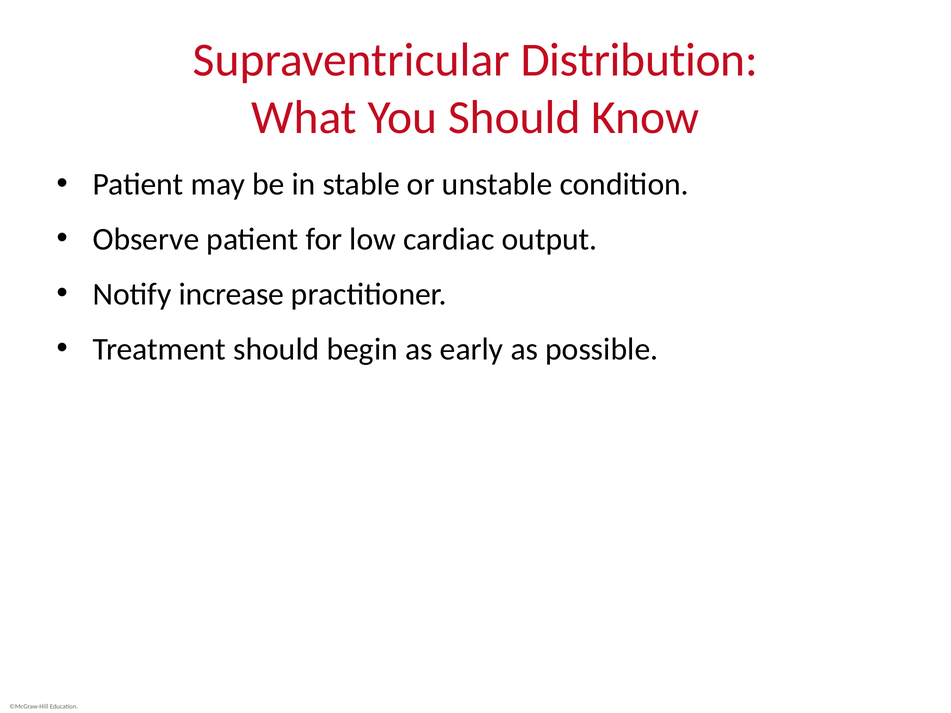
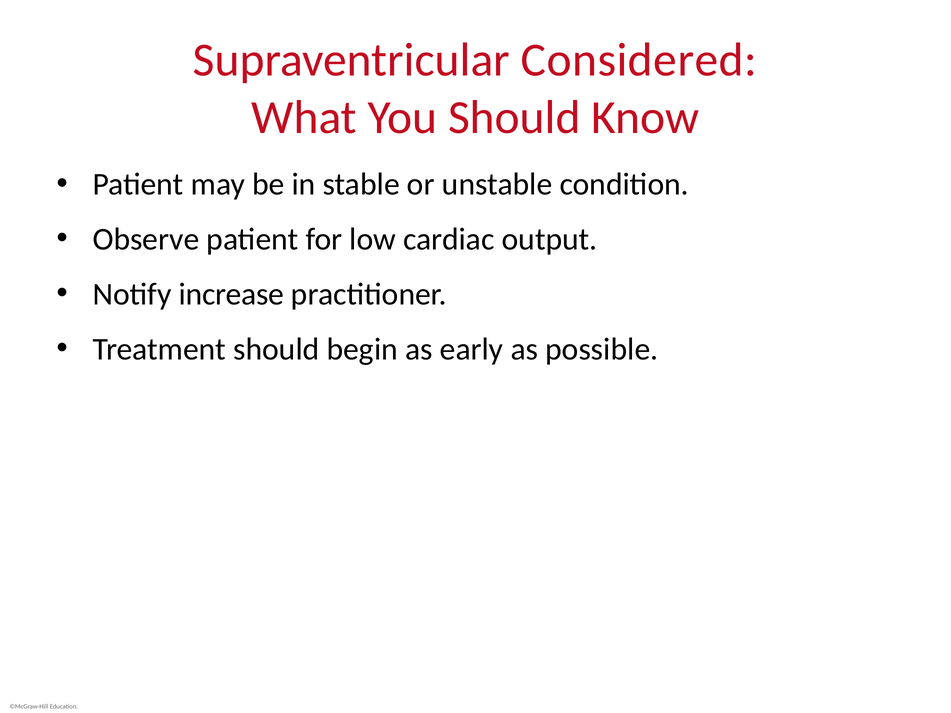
Distribution: Distribution -> Considered
